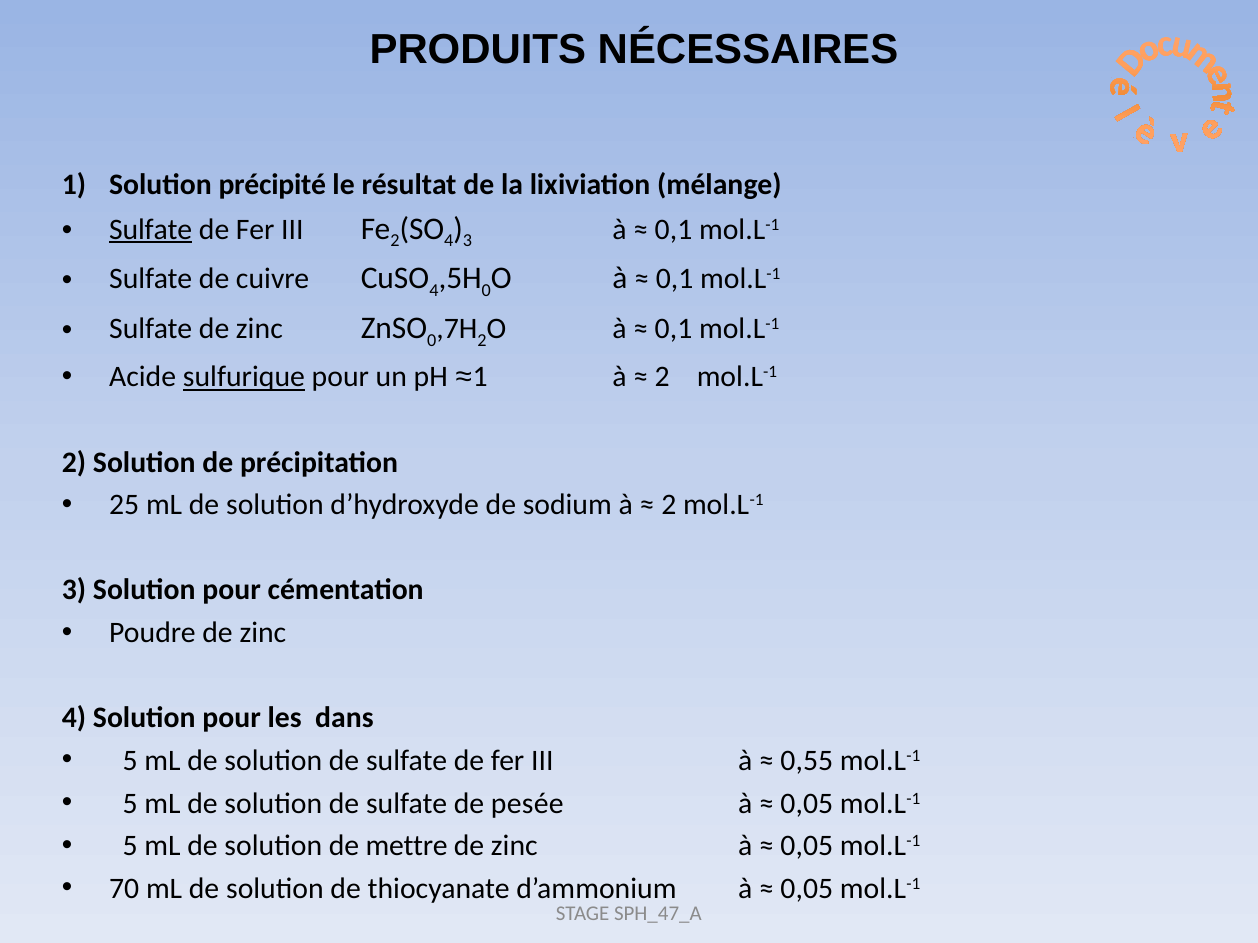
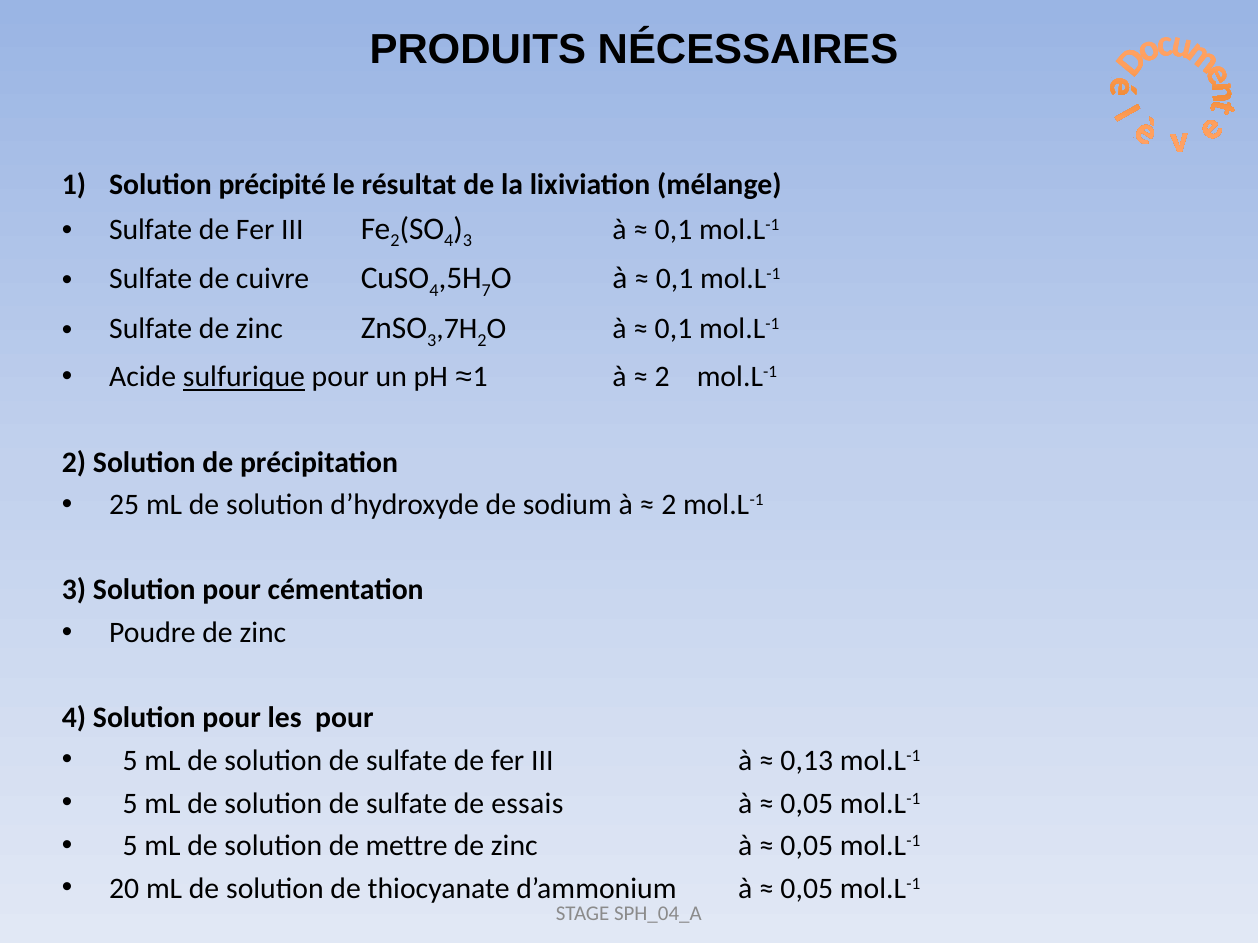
Sulfate at (151, 229) underline: present -> none
0 at (486, 291): 0 -> 7
0 at (432, 341): 0 -> 3
les dans: dans -> pour
0,55: 0,55 -> 0,13
pesée: pesée -> essais
70: 70 -> 20
SPH_47_A: SPH_47_A -> SPH_04_A
